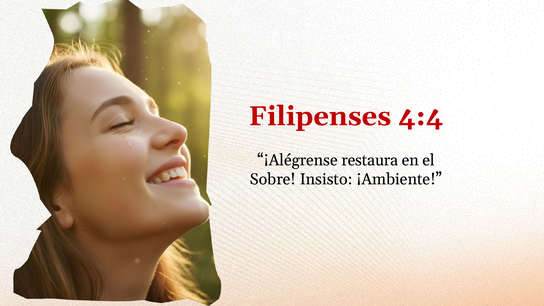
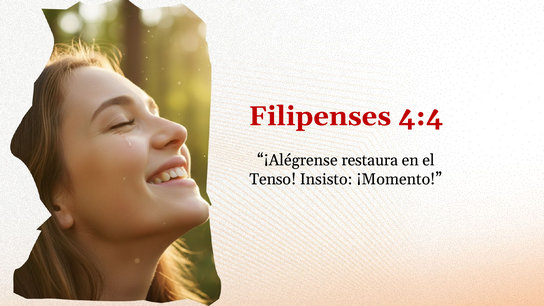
Sobre: Sobre -> Tenso
¡Ambiente: ¡Ambiente -> ¡Momento
